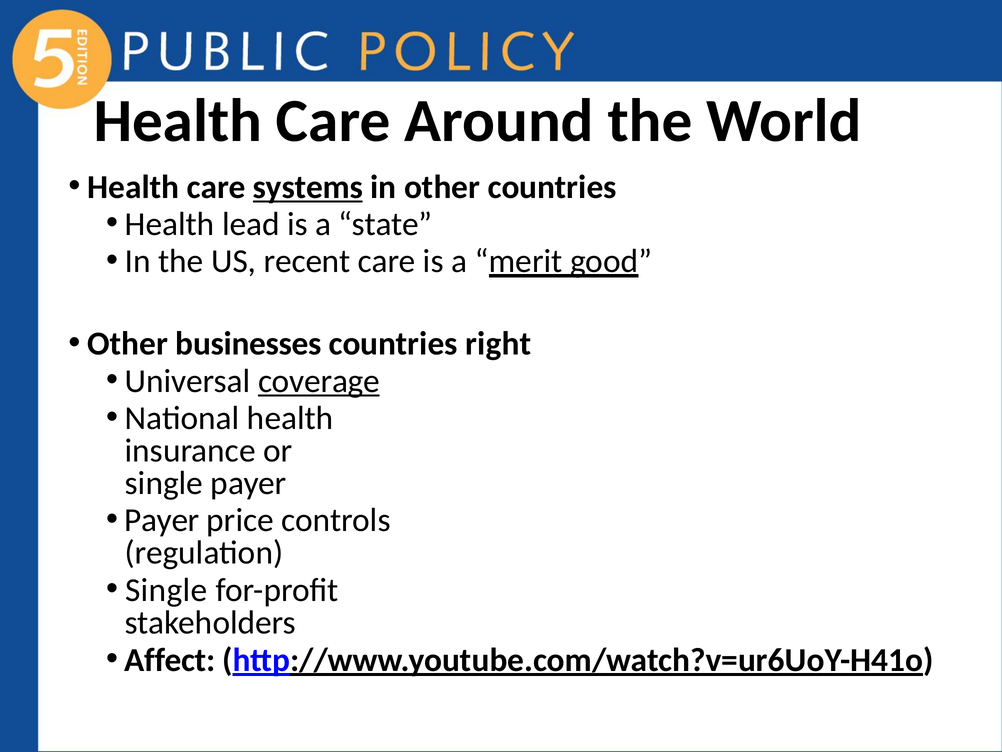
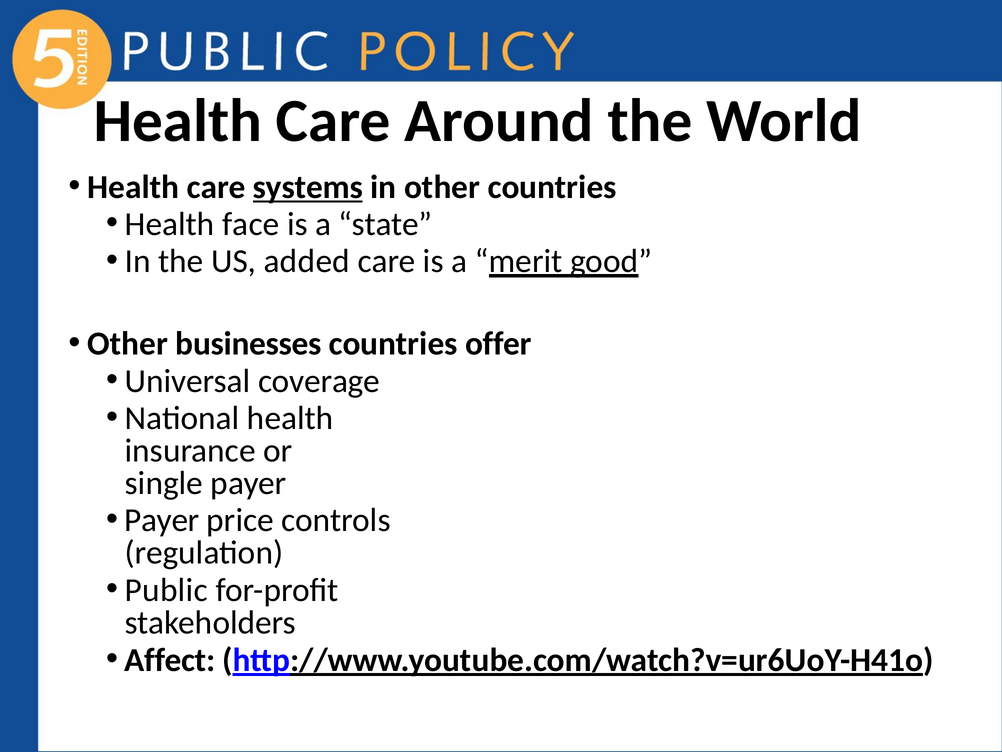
lead: lead -> face
recent: recent -> added
right: right -> offer
coverage underline: present -> none
Single at (166, 590): Single -> Public
